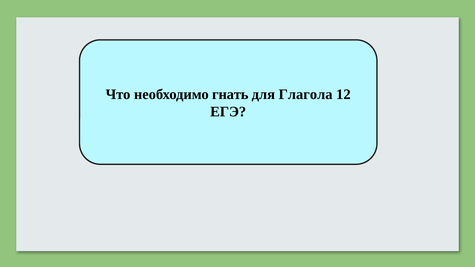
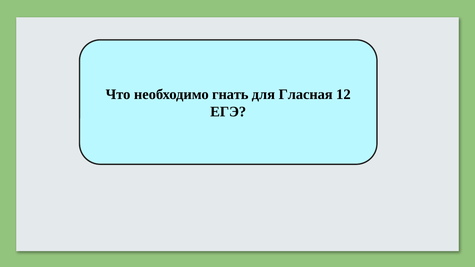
Глагола: Глагола -> Гласная
